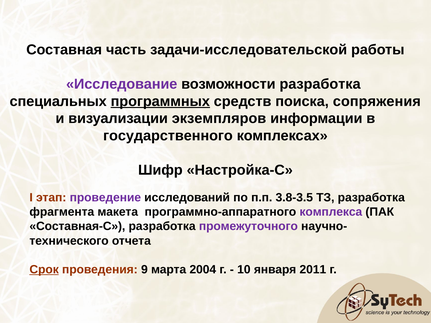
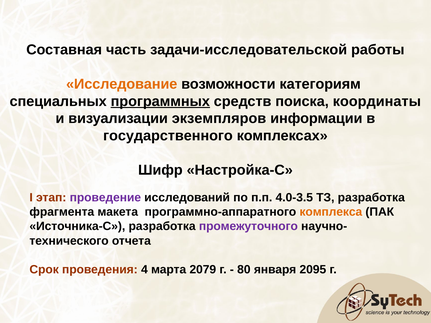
Исследование colour: purple -> orange
возможности разработка: разработка -> категориям
сопряжения: сопряжения -> координаты
3.8-3.5: 3.8-3.5 -> 4.0-3.5
комплекса colour: purple -> orange
Cоставная-С: Cоставная-С -> Источника-С
Срок underline: present -> none
9: 9 -> 4
2004: 2004 -> 2079
10: 10 -> 80
2011: 2011 -> 2095
